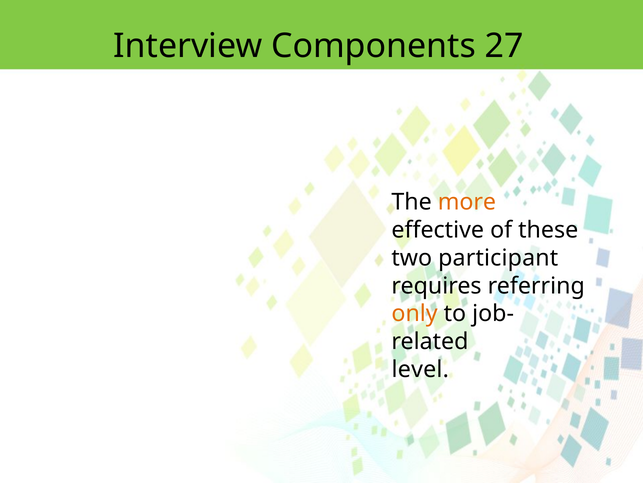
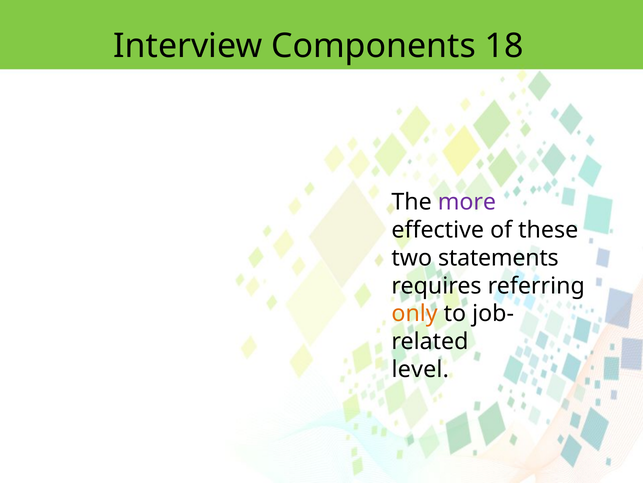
27: 27 -> 18
more colour: orange -> purple
participant: participant -> statements
